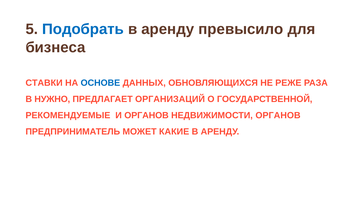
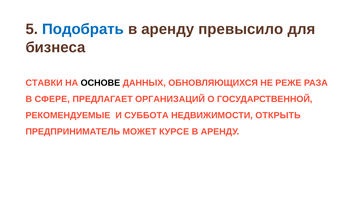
ОСНОВЕ colour: blue -> black
НУЖНО: НУЖНО -> СФЕРЕ
И ОРГАНОВ: ОРГАНОВ -> СУББОТА
НЕДВИЖИМОСТИ ОРГАНОВ: ОРГАНОВ -> ОТКРЫТЬ
КАКИЕ: КАКИЕ -> КУРСЕ
